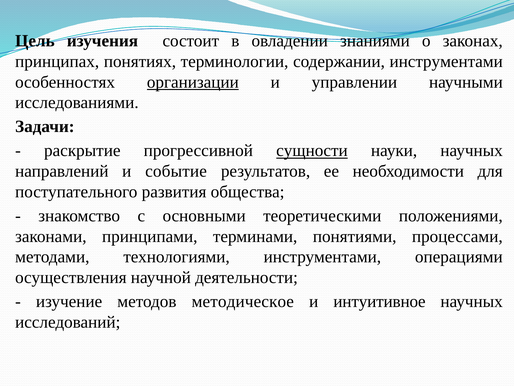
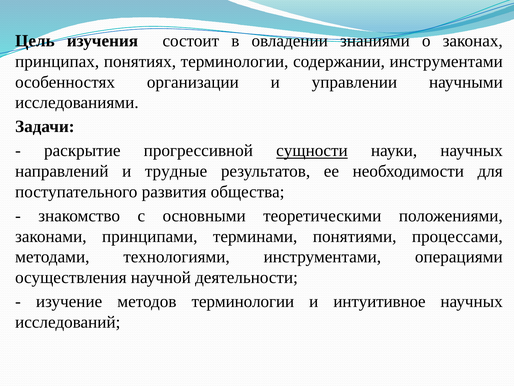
организации underline: present -> none
событие: событие -> трудные
методов методическое: методическое -> терминологии
